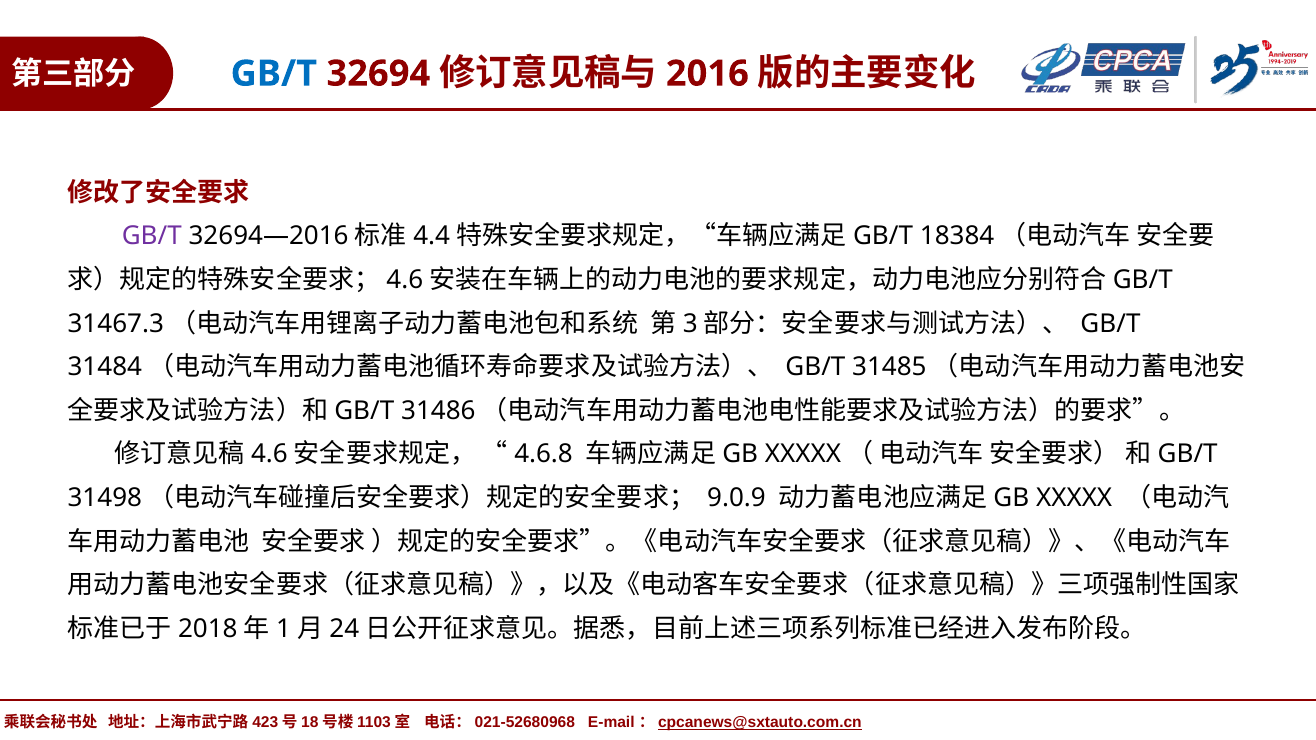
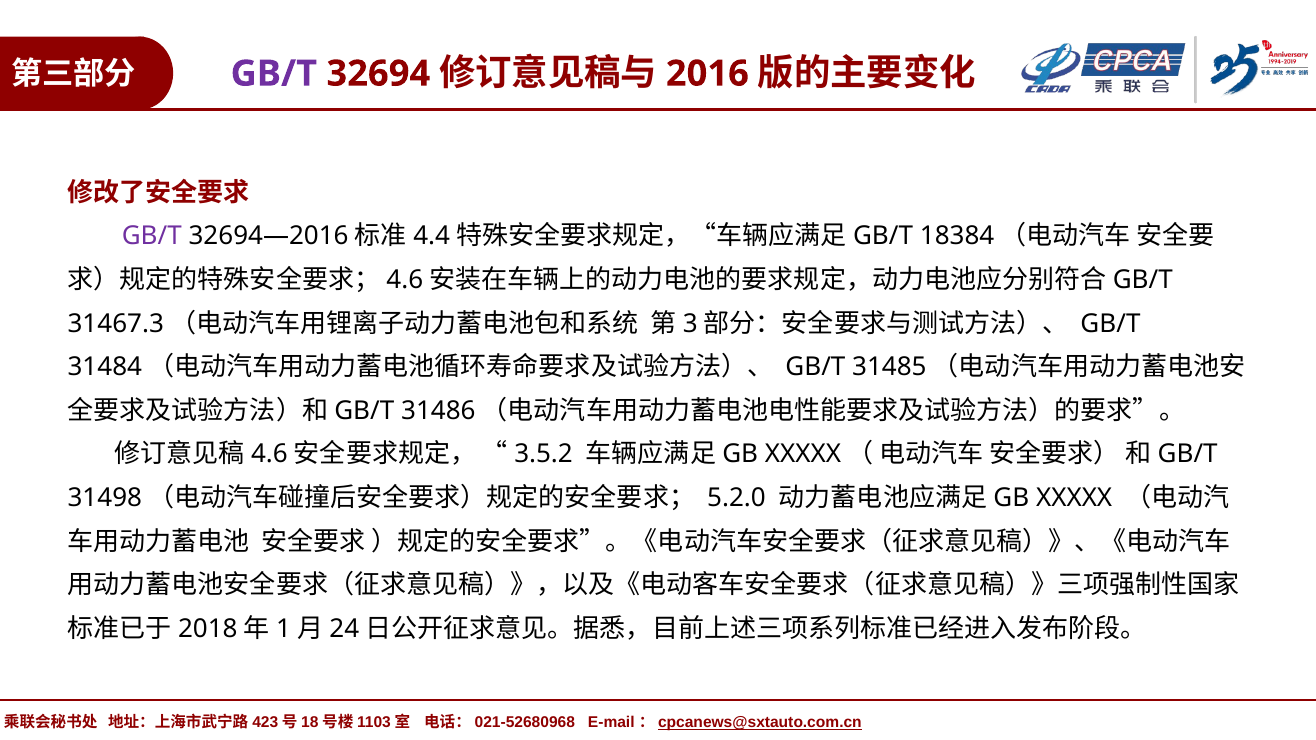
GB/T at (274, 74) colour: blue -> purple
4.6.8: 4.6.8 -> 3.5.2
9.0.9: 9.0.9 -> 5.2.0
